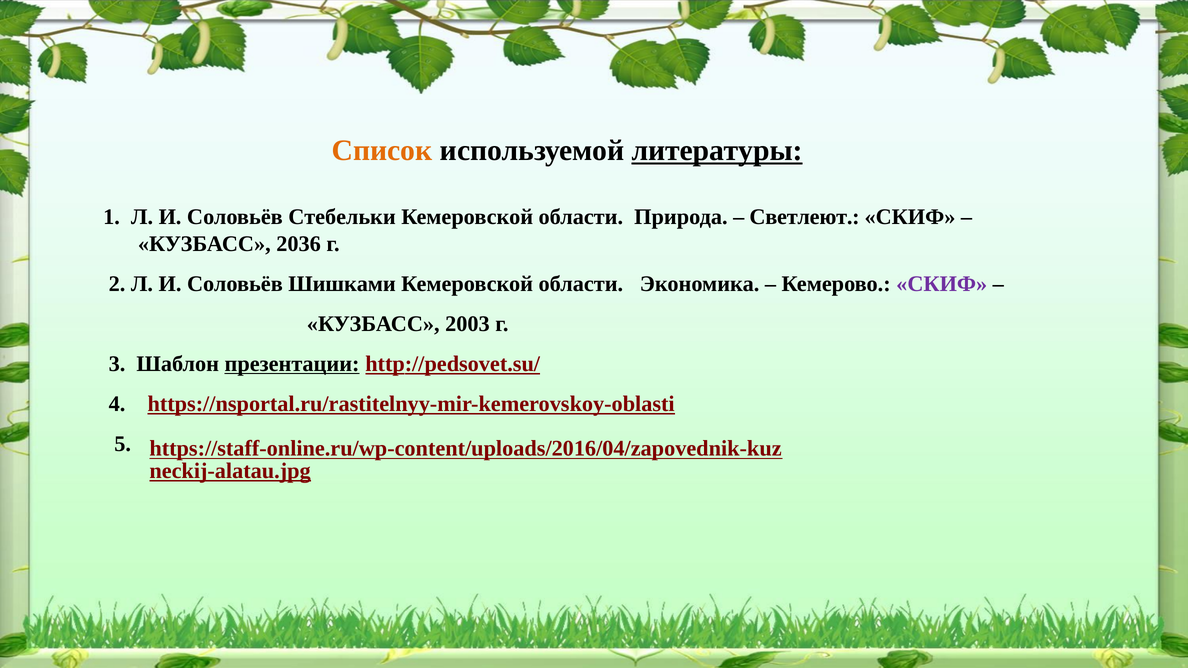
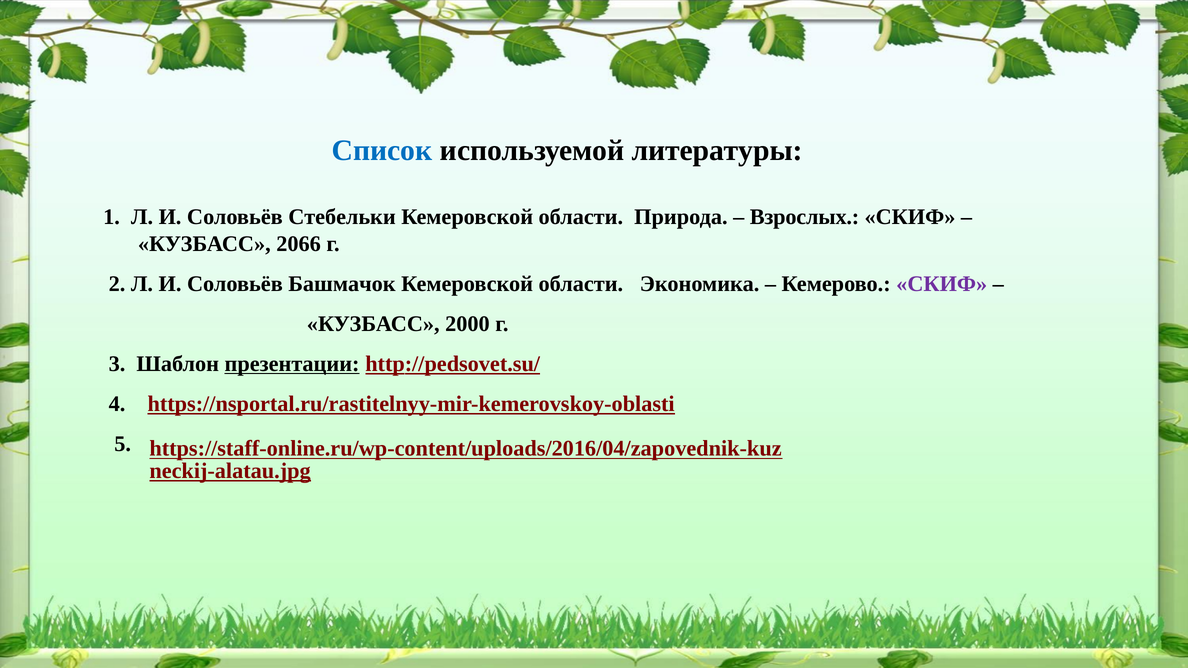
Список colour: orange -> blue
литературы underline: present -> none
Светлеют: Светлеют -> Взрослых
2036: 2036 -> 2066
Шишками: Шишками -> Башмачок
2003: 2003 -> 2000
